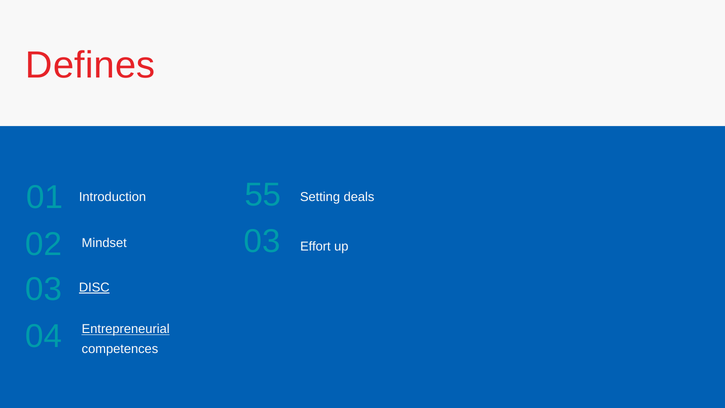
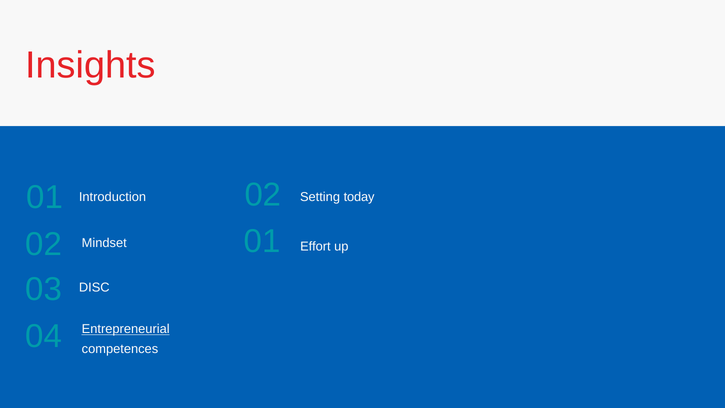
Defines: Defines -> Insights
01 55: 55 -> 02
deals: deals -> today
Mindset 03: 03 -> 01
DISC underline: present -> none
